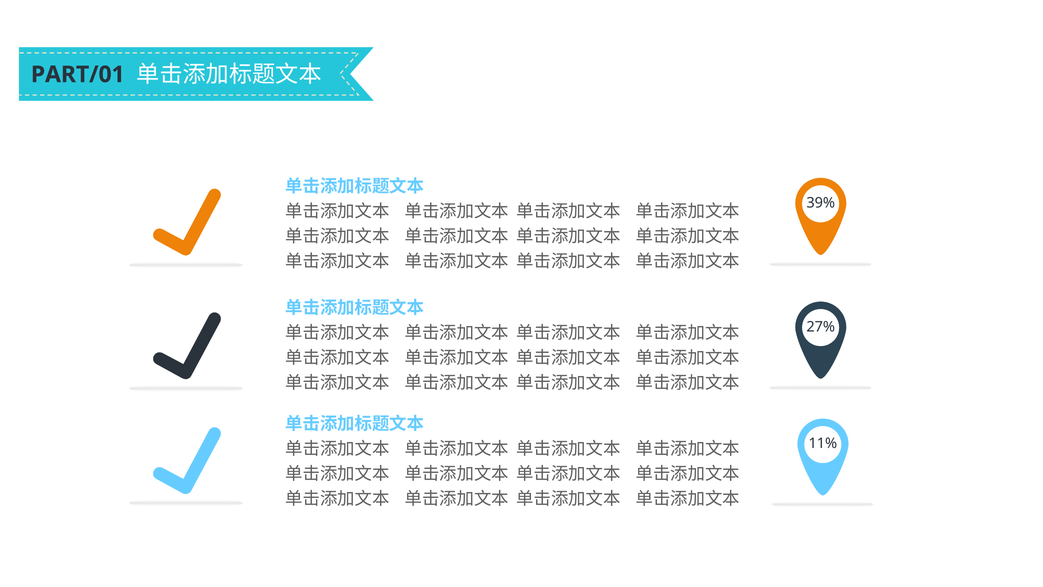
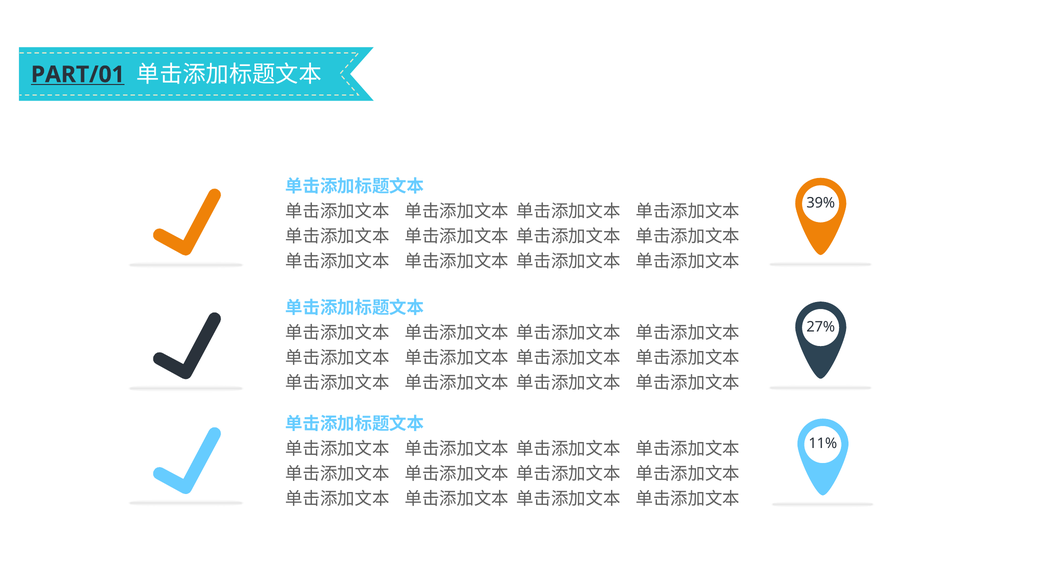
PART/01 underline: none -> present
